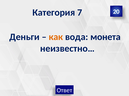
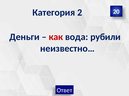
7: 7 -> 2
как colour: orange -> red
монета: монета -> рубили
